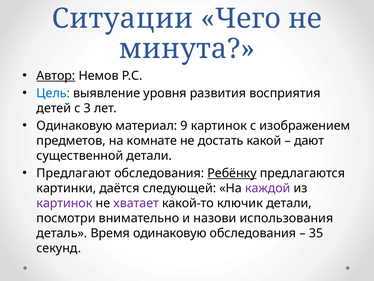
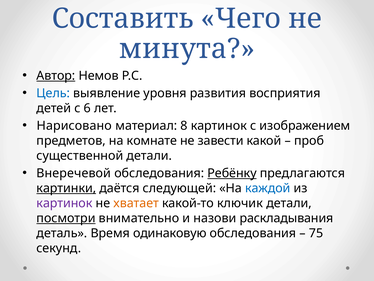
Ситуации: Ситуации -> Составить
3: 3 -> 6
Одинаковую at (74, 126): Одинаковую -> Нарисовано
9: 9 -> 8
достать: достать -> завести
дают: дают -> проб
Предлагают: Предлагают -> Внеречевой
картинки underline: none -> present
каждой colour: purple -> blue
хватает colour: purple -> orange
посмотри underline: none -> present
использования: использования -> раскладывания
35: 35 -> 75
